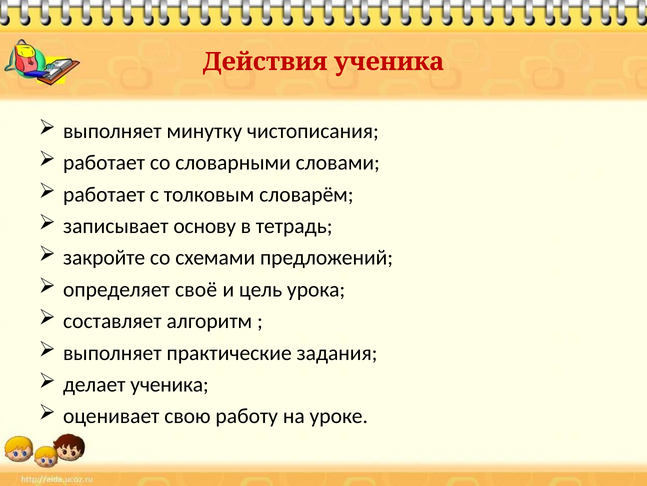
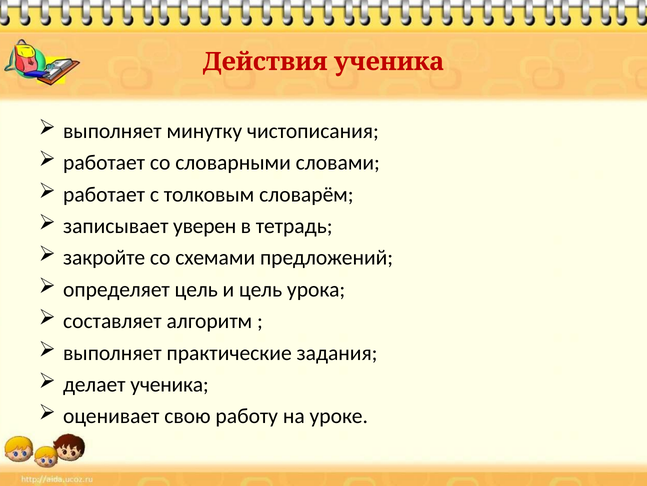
основу: основу -> уверен
определяет своё: своё -> цель
